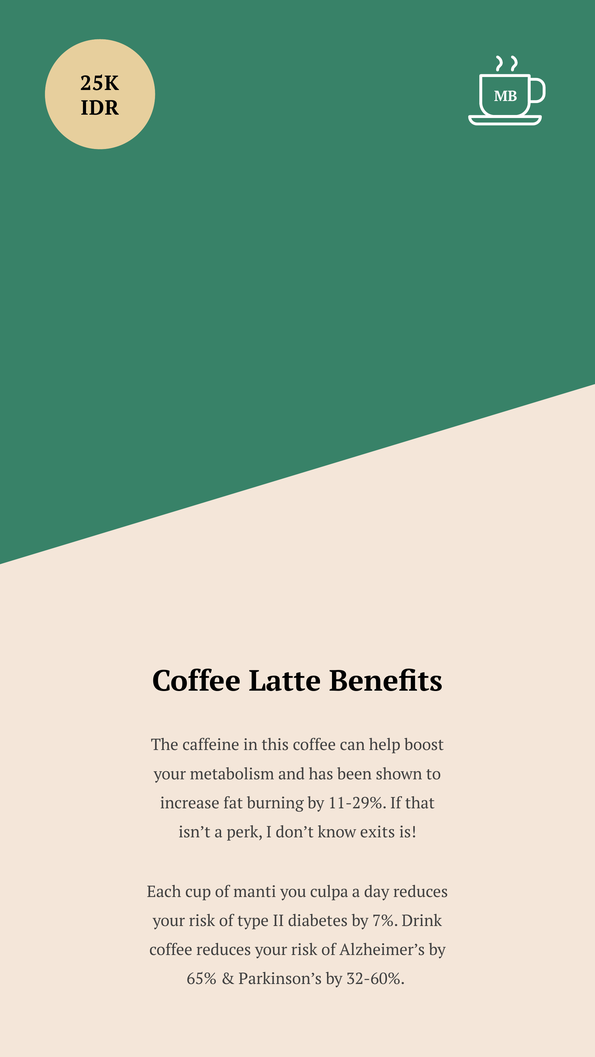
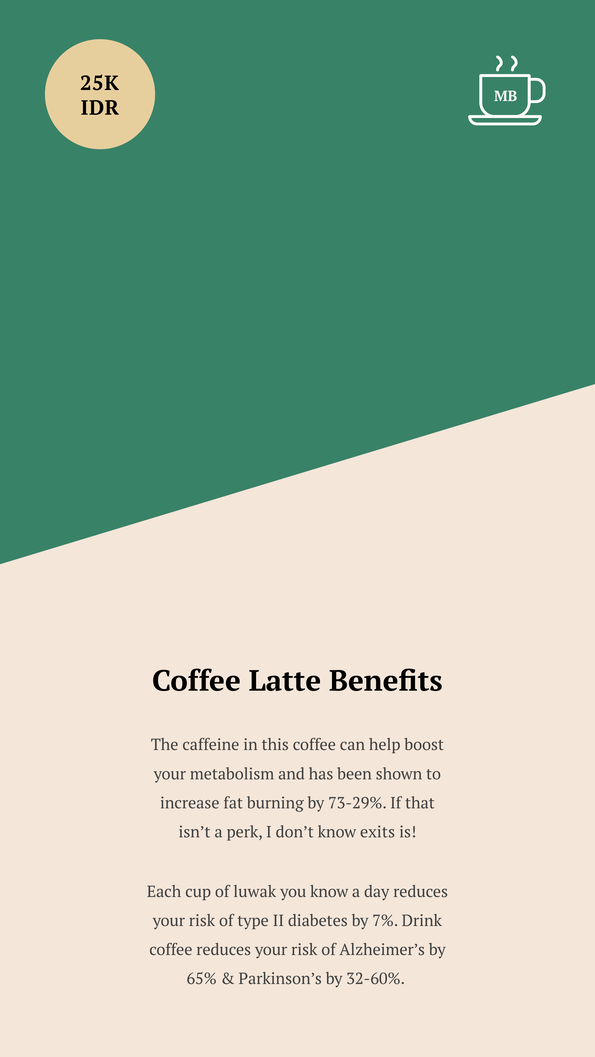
11-29%: 11-29% -> 73-29%
manti: manti -> luwak
you culpa: culpa -> know
